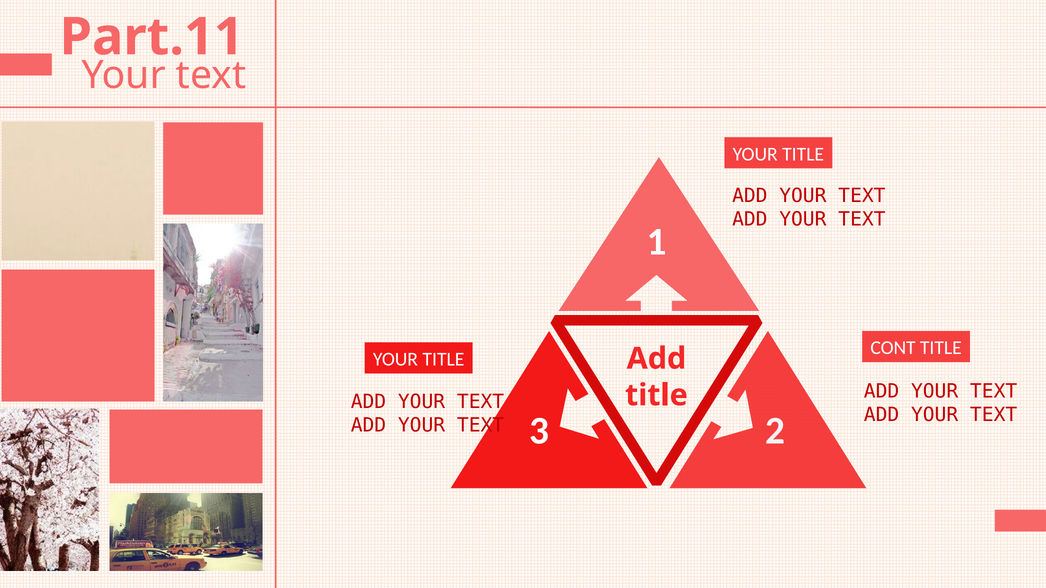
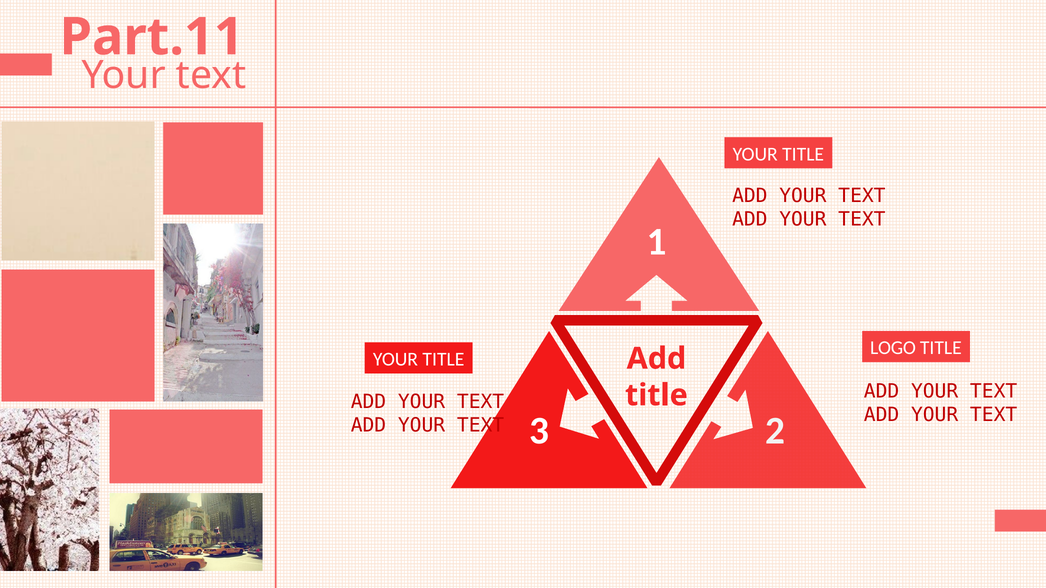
CONT: CONT -> LOGO
